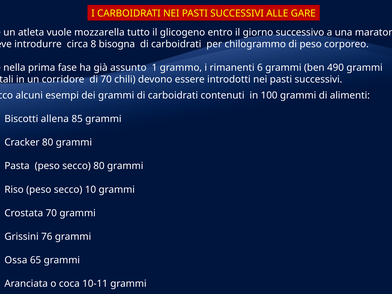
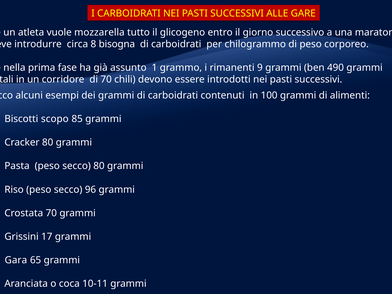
6: 6 -> 9
allena: allena -> scopo
10: 10 -> 96
76: 76 -> 17
Ossa: Ossa -> Gara
